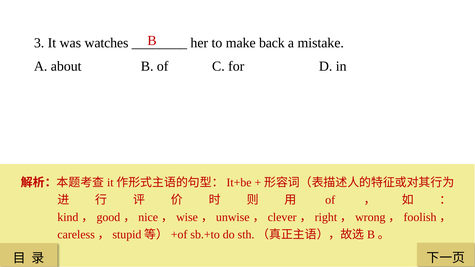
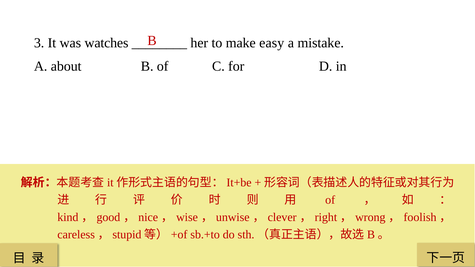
back: back -> easy
